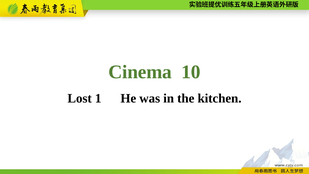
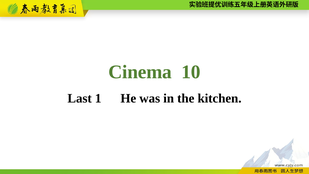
Lost: Lost -> Last
